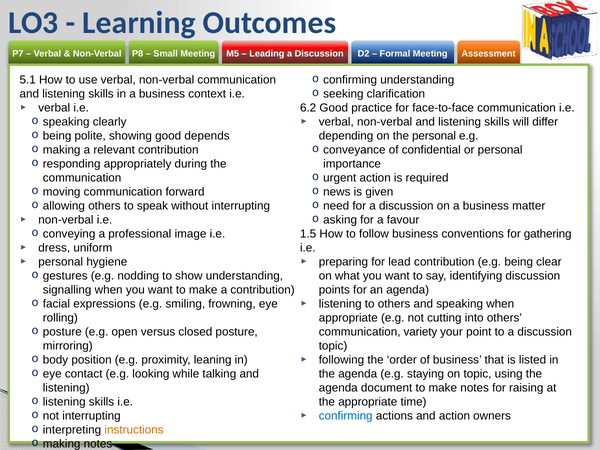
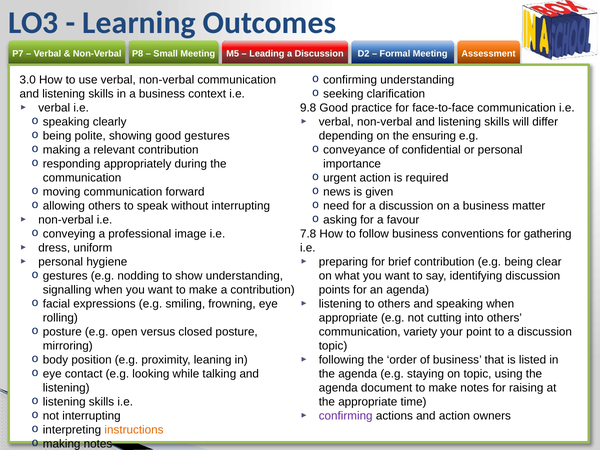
5.1: 5.1 -> 3.0
6.2: 6.2 -> 9.8
good depends: depends -> gestures
the personal: personal -> ensuring
1.5: 1.5 -> 7.8
lead: lead -> brief
confirming at (346, 416) colour: blue -> purple
